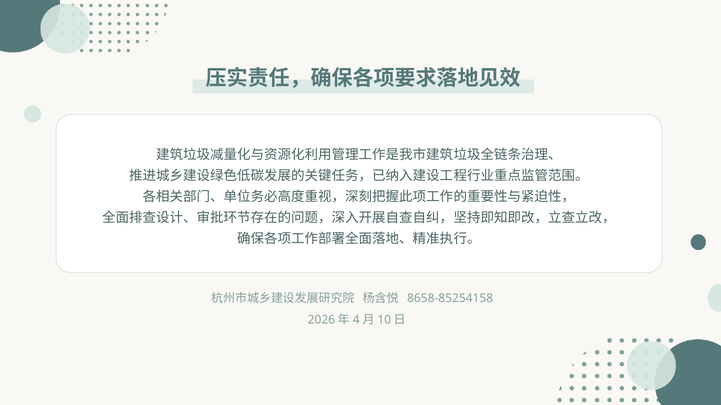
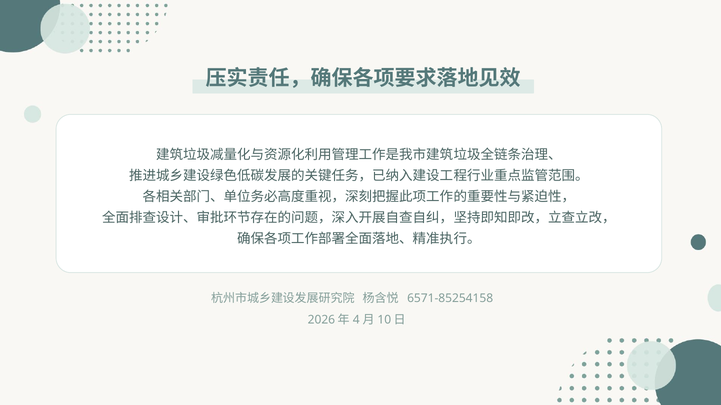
8658-85254158: 8658-85254158 -> 6571-85254158
